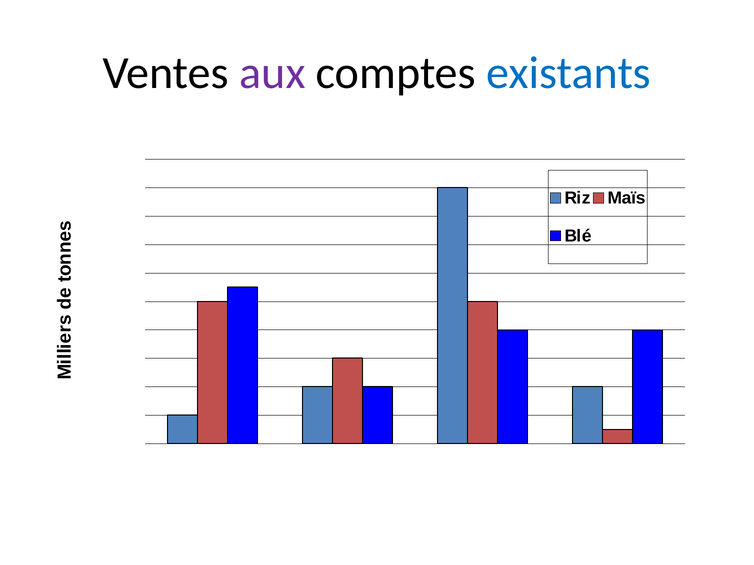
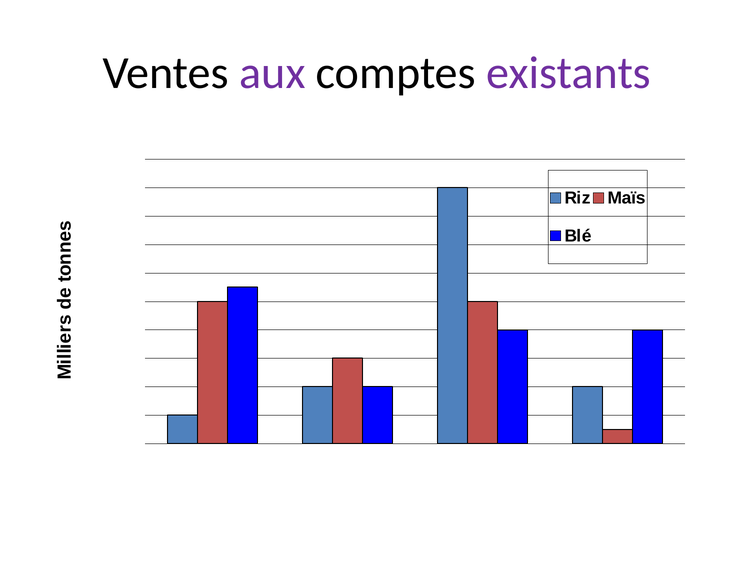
existants colour: blue -> purple
